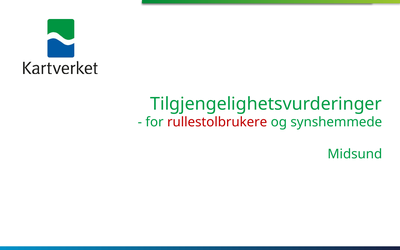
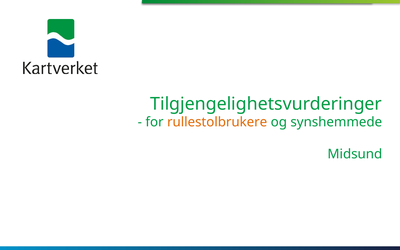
rullestolbrukere colour: red -> orange
